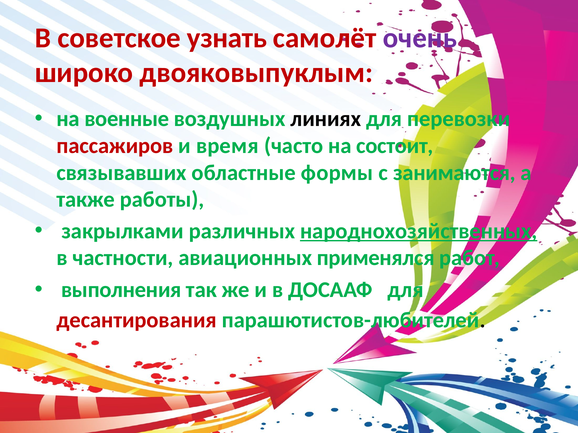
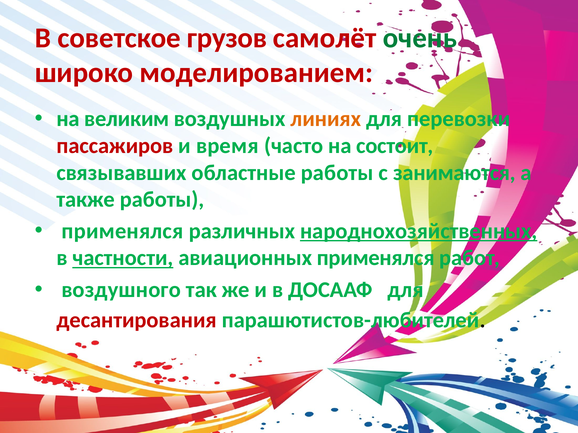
узнать: узнать -> грузов
очень colour: purple -> green
двояковыпуклым: двояковыпуклым -> моделированием
военные: военные -> великим
линиях colour: black -> orange
областные формы: формы -> работы
закрылками at (123, 231): закрылками -> применялся
частности underline: none -> present
выполнения: выполнения -> воздушного
